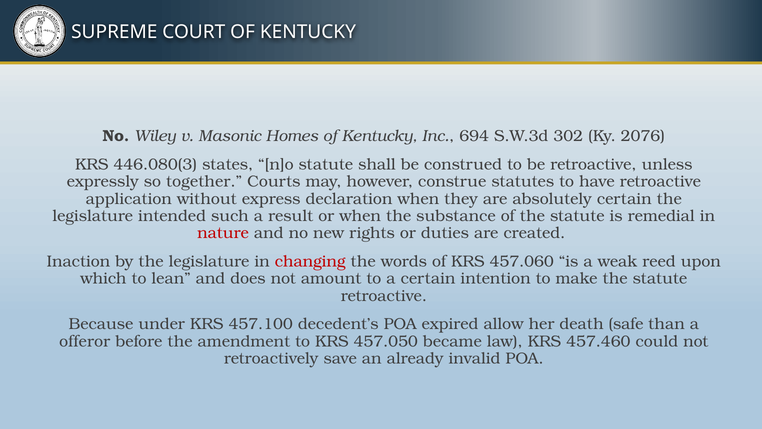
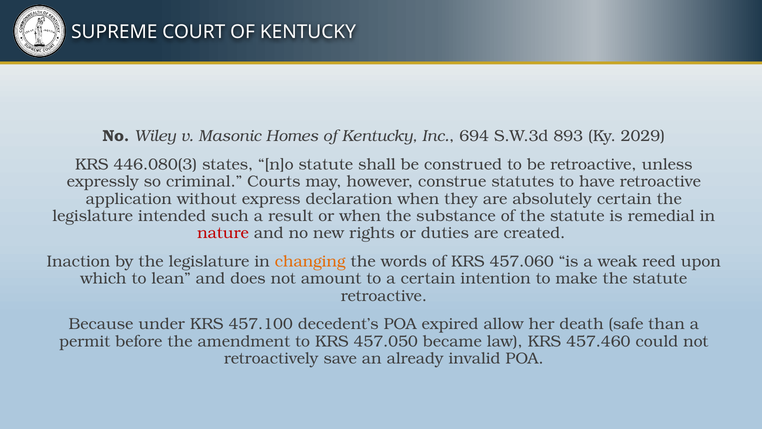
302: 302 -> 893
2076: 2076 -> 2029
together: together -> criminal
changing colour: red -> orange
offeror: offeror -> permit
